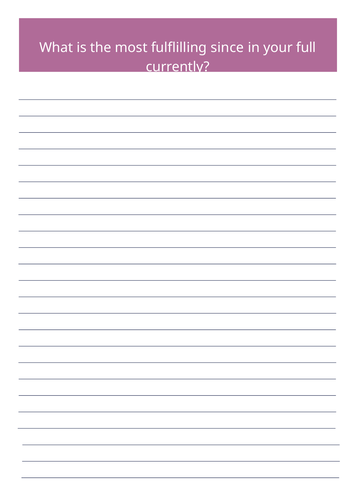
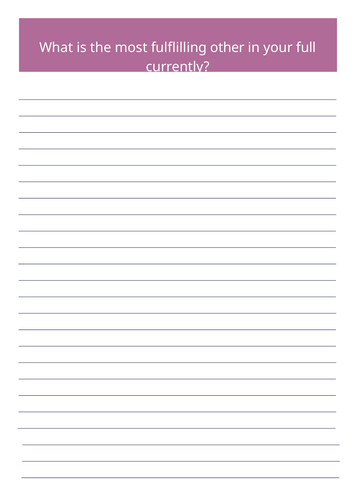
since: since -> other
